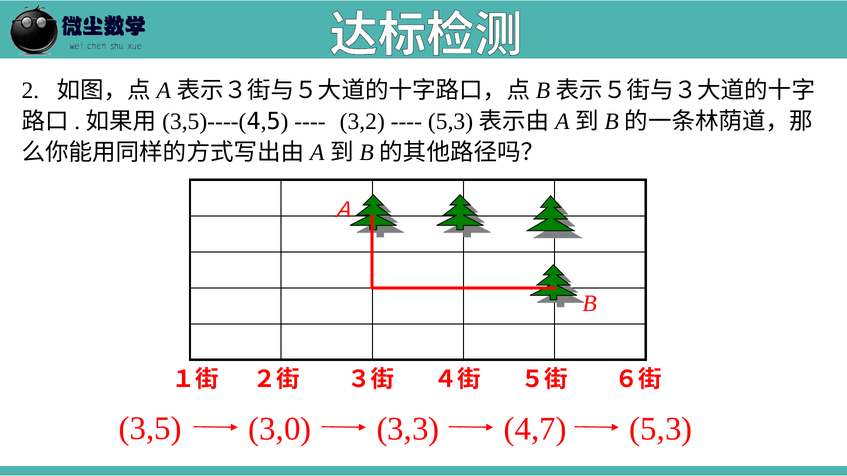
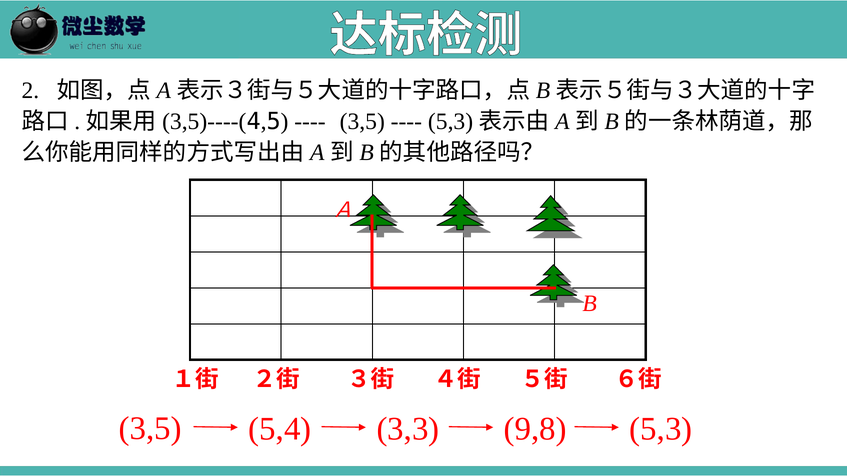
3,2 at (362, 121): 3,2 -> 3,5
3,0: 3,0 -> 5,4
4,7: 4,7 -> 9,8
